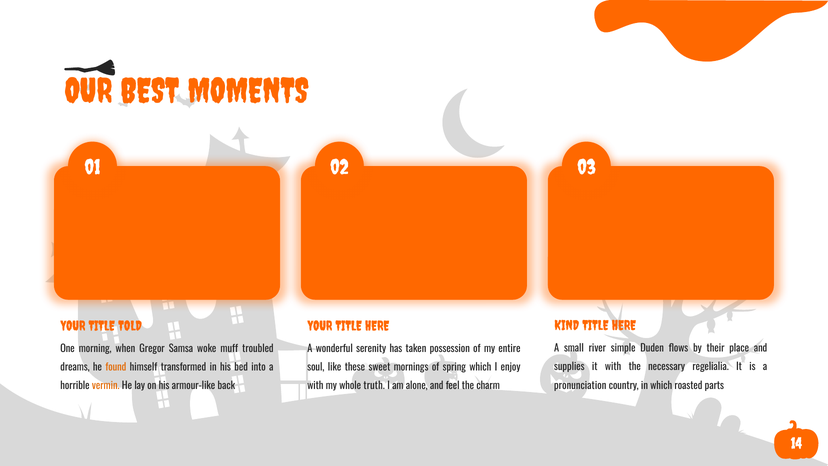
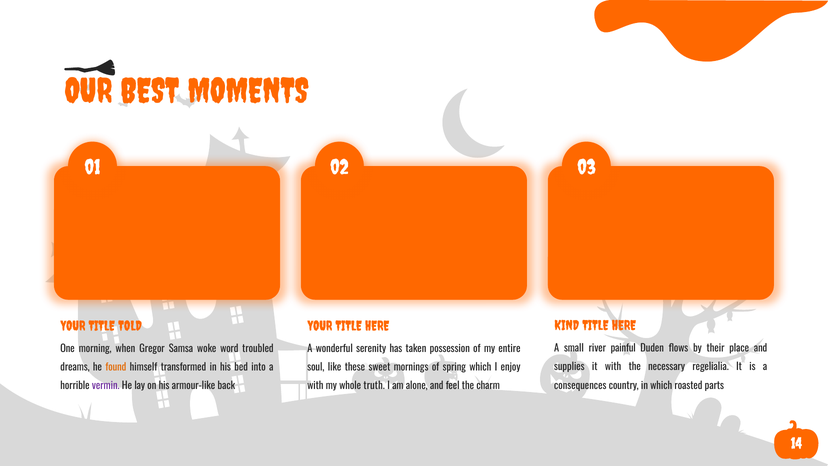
simple: simple -> painful
muff: muff -> word
pronunciation: pronunciation -> consequences
vermin colour: orange -> purple
